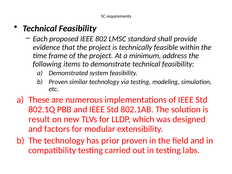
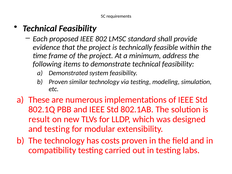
and factors: factors -> testing
prior: prior -> costs
